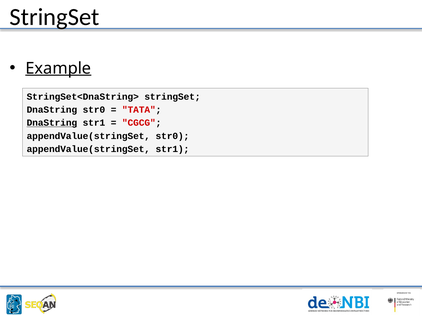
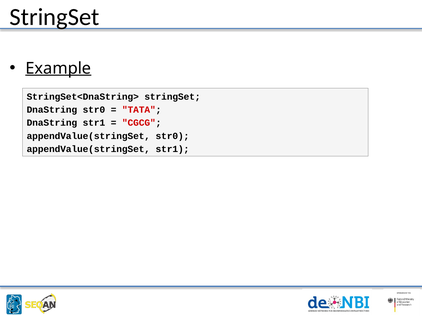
DnaString at (52, 123) underline: present -> none
